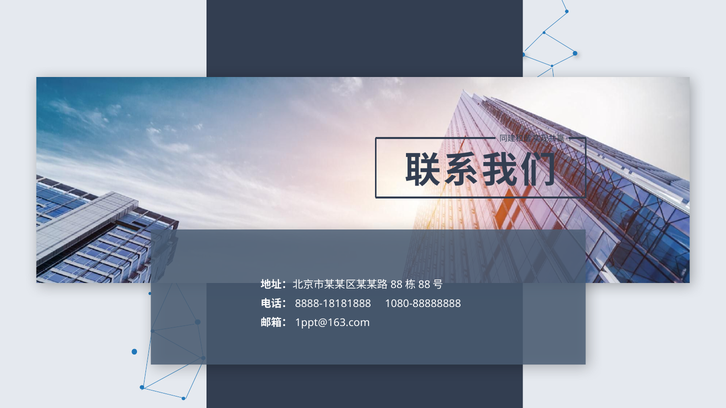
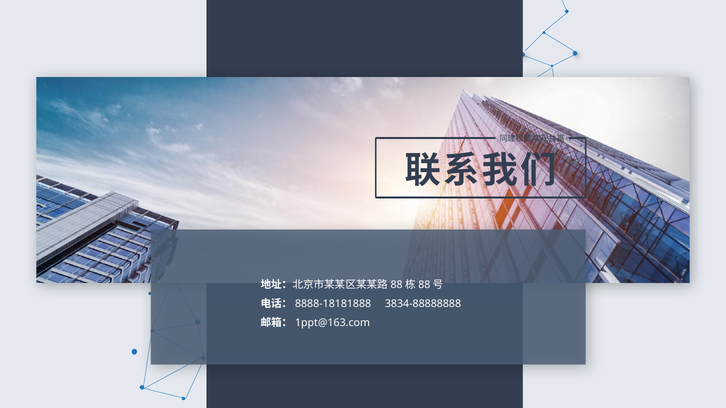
1080-88888888: 1080-88888888 -> 3834-88888888
